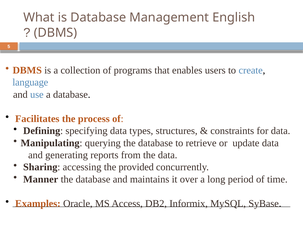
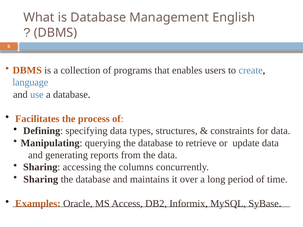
provided: provided -> columns
Manner at (41, 179): Manner -> Sharing
